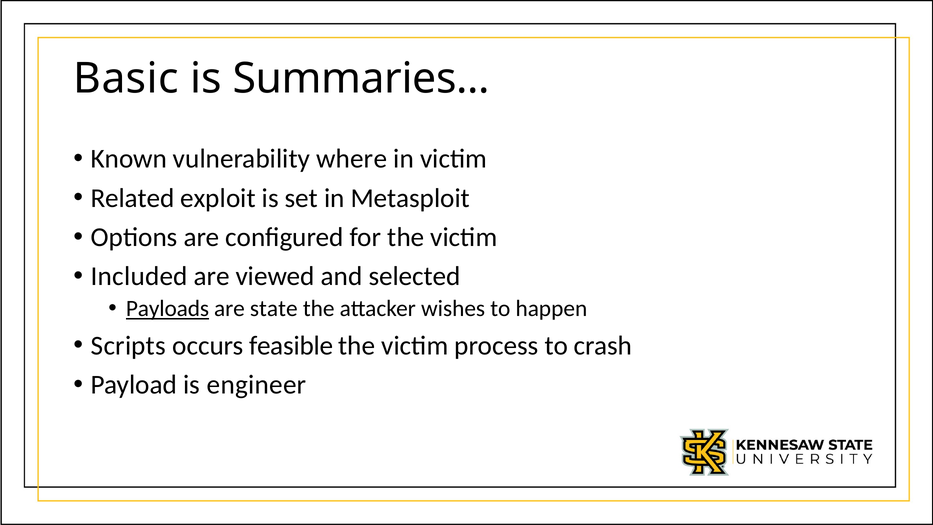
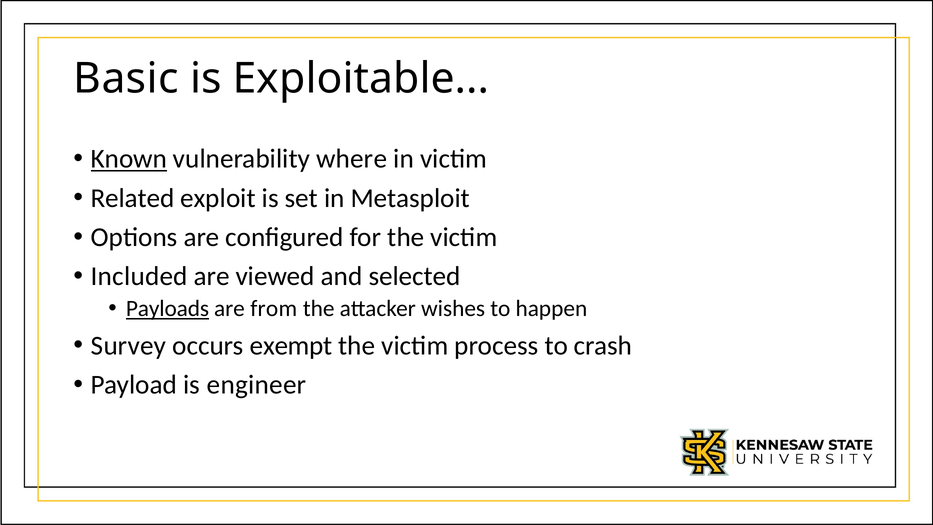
Summaries: Summaries -> Exploitable
Known underline: none -> present
state: state -> from
Scripts: Scripts -> Survey
feasible: feasible -> exempt
